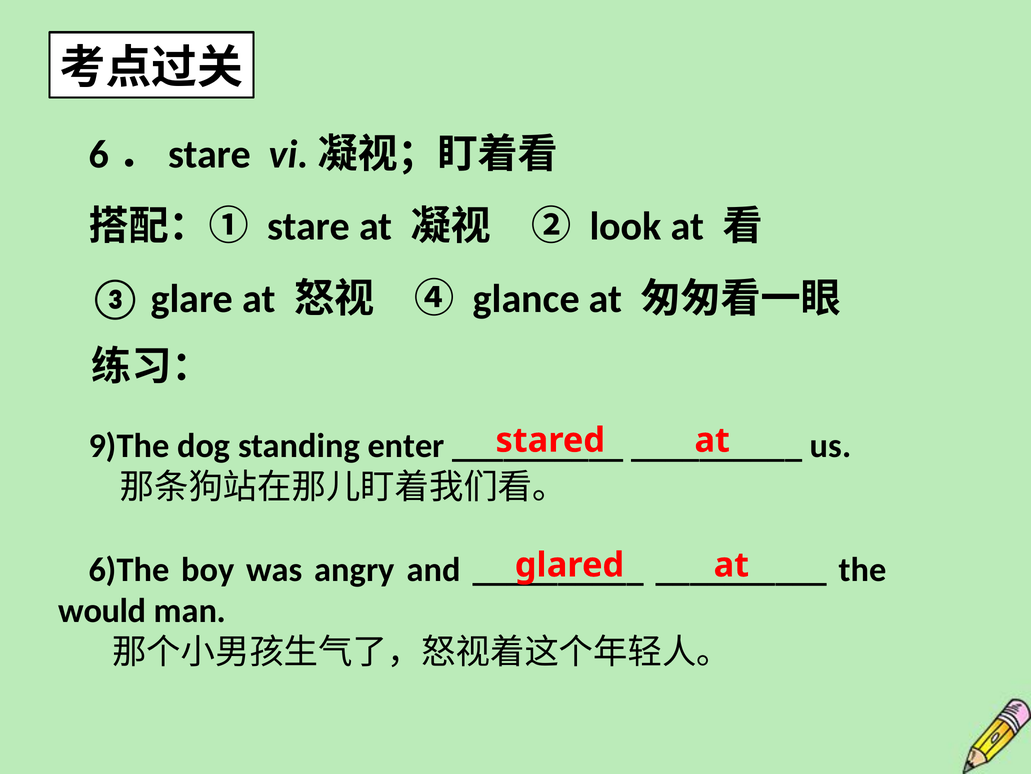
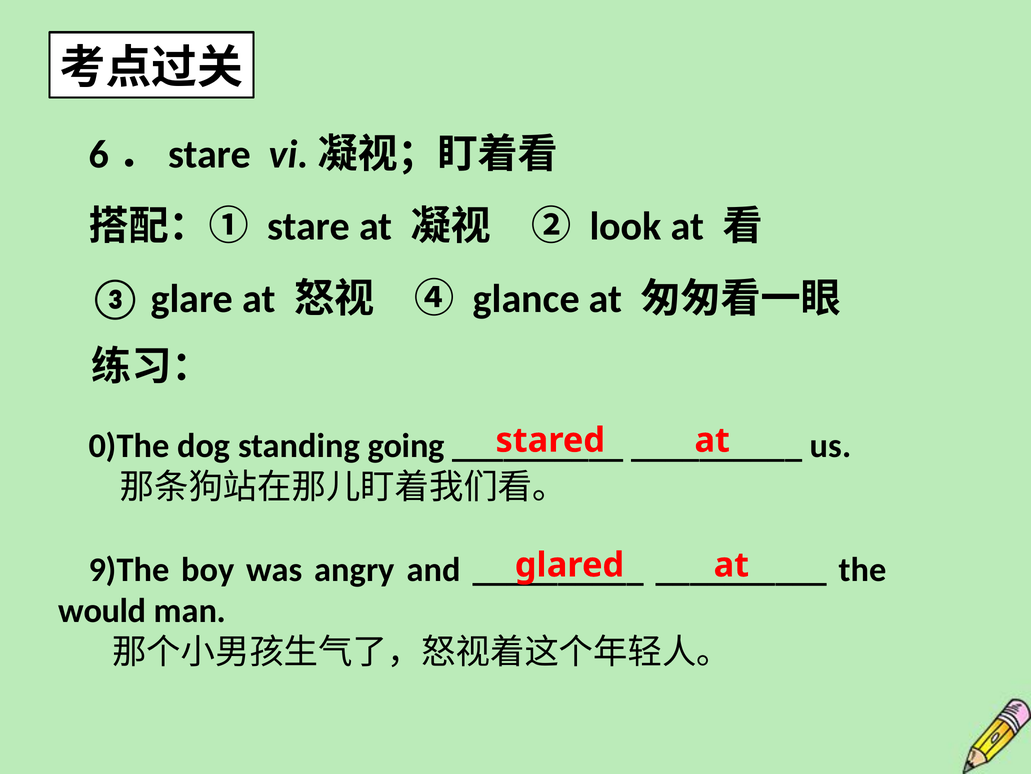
9)The: 9)The -> 0)The
enter: enter -> going
6)The: 6)The -> 9)The
